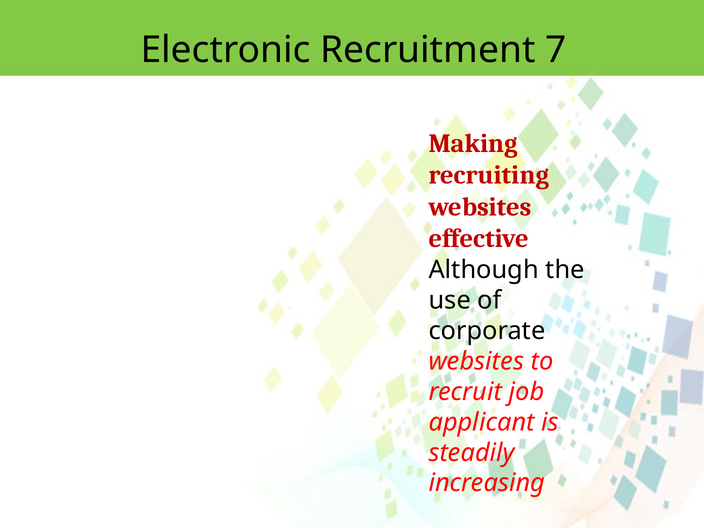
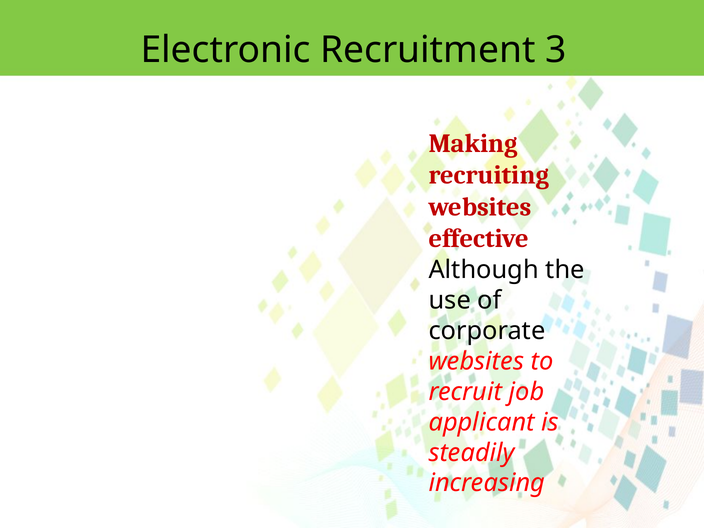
7: 7 -> 3
